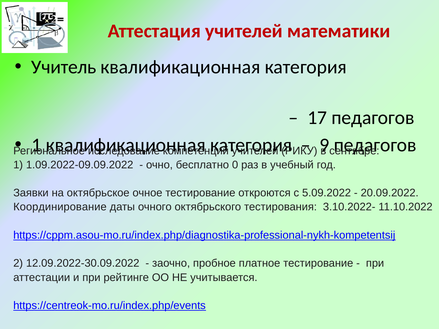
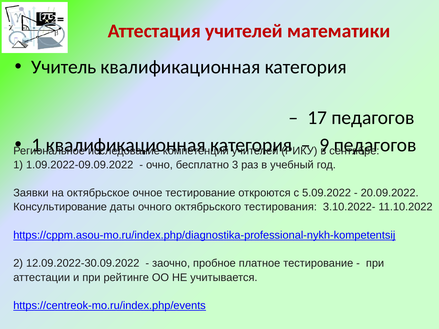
0: 0 -> 3
Координирование: Координирование -> Консультирование
